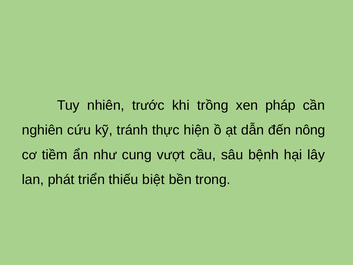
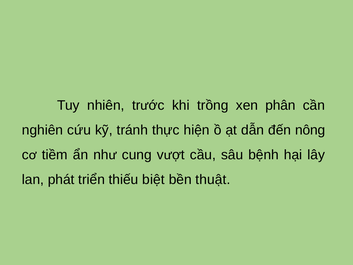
pháp: pháp -> phân
trong: trong -> thuật
